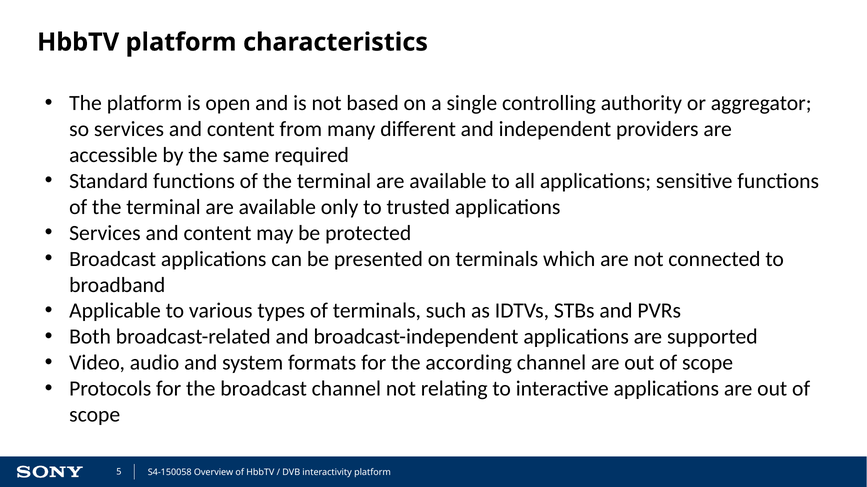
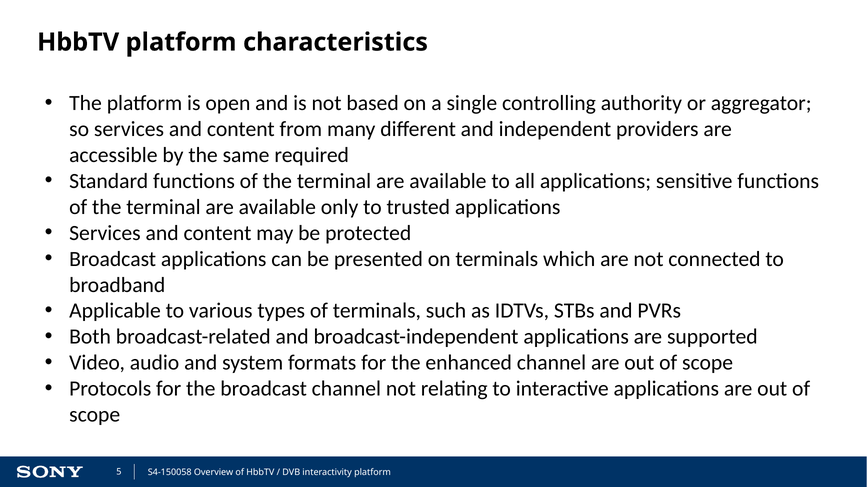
according: according -> enhanced
